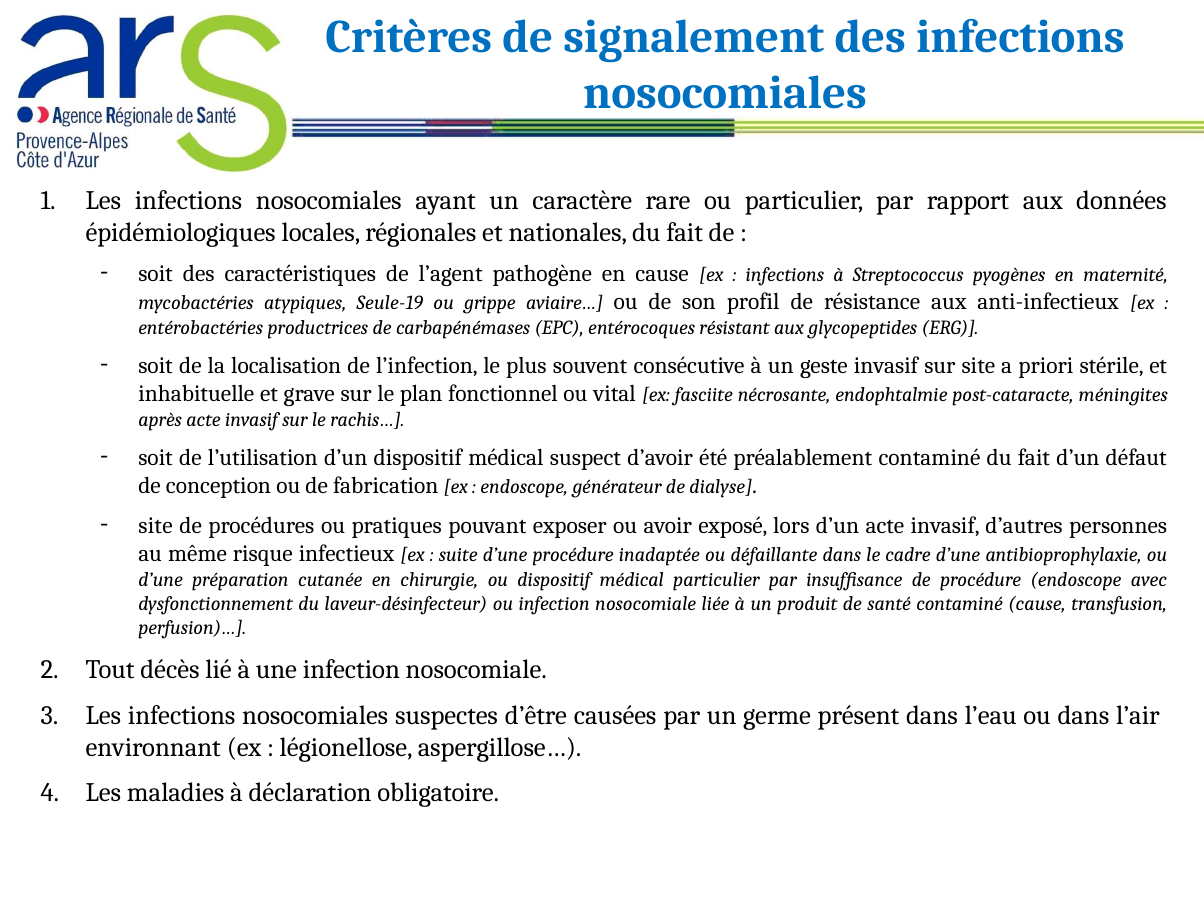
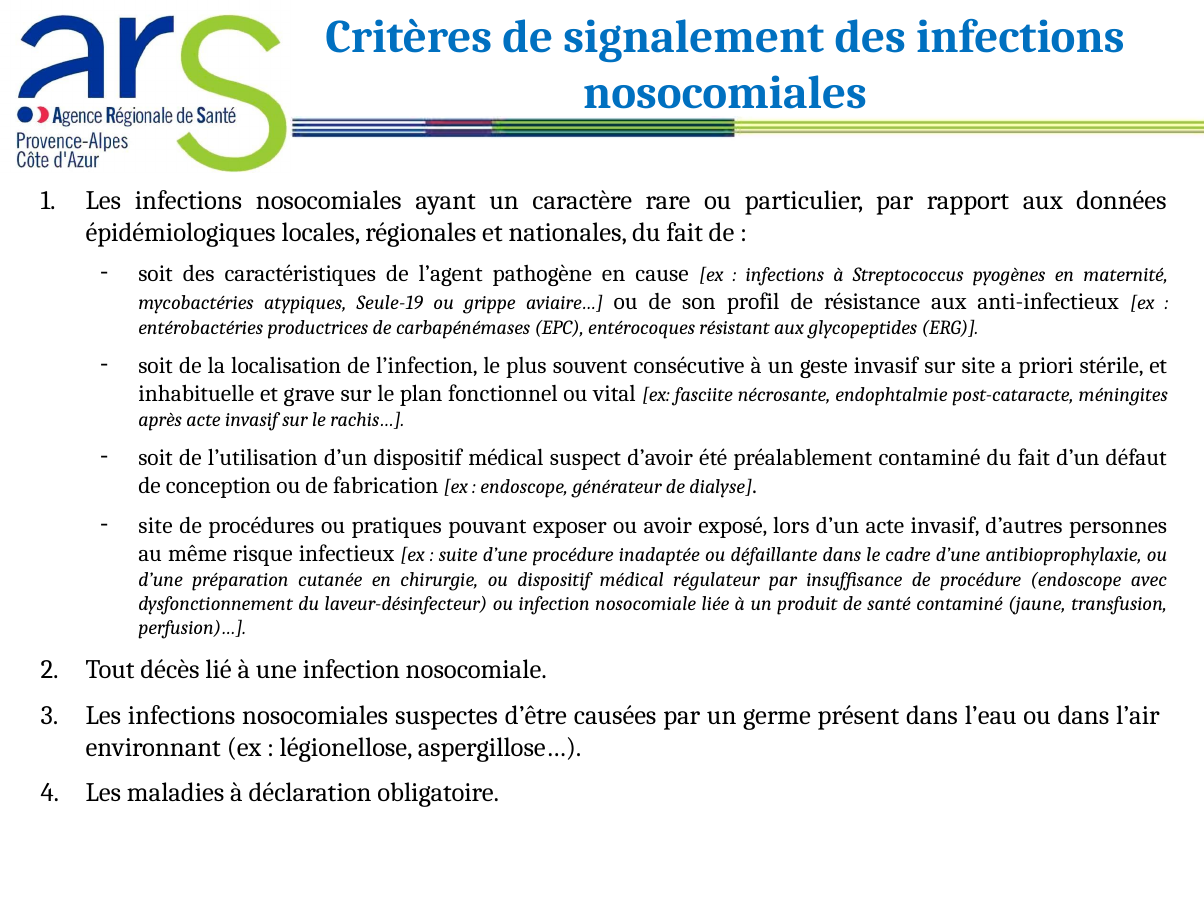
médical particulier: particulier -> régulateur
contaminé cause: cause -> jaune
